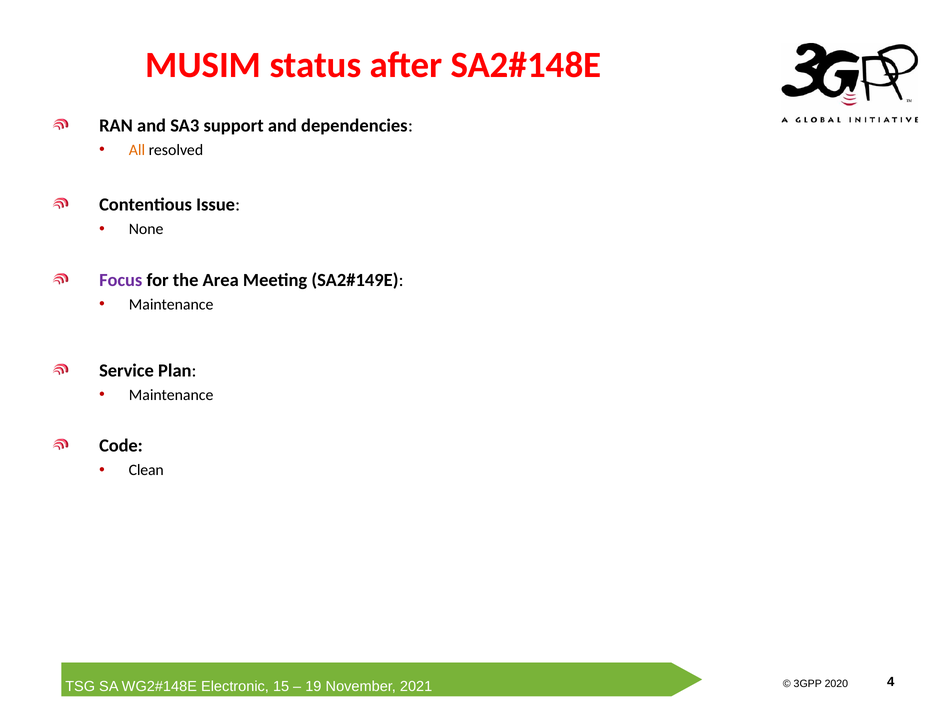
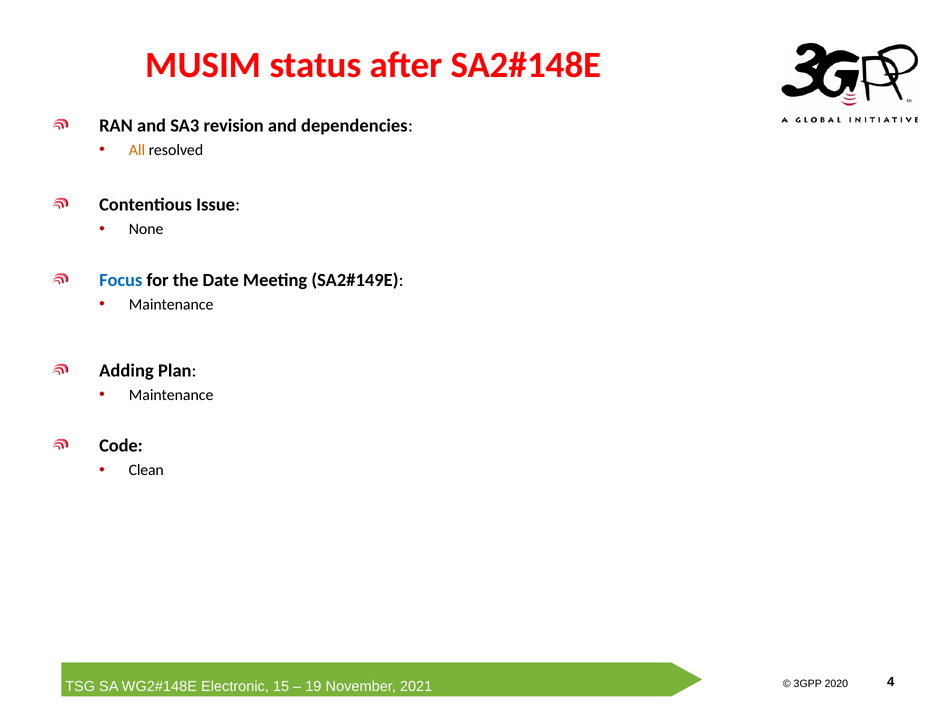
support: support -> revision
Focus colour: purple -> blue
Area: Area -> Date
Service: Service -> Adding
